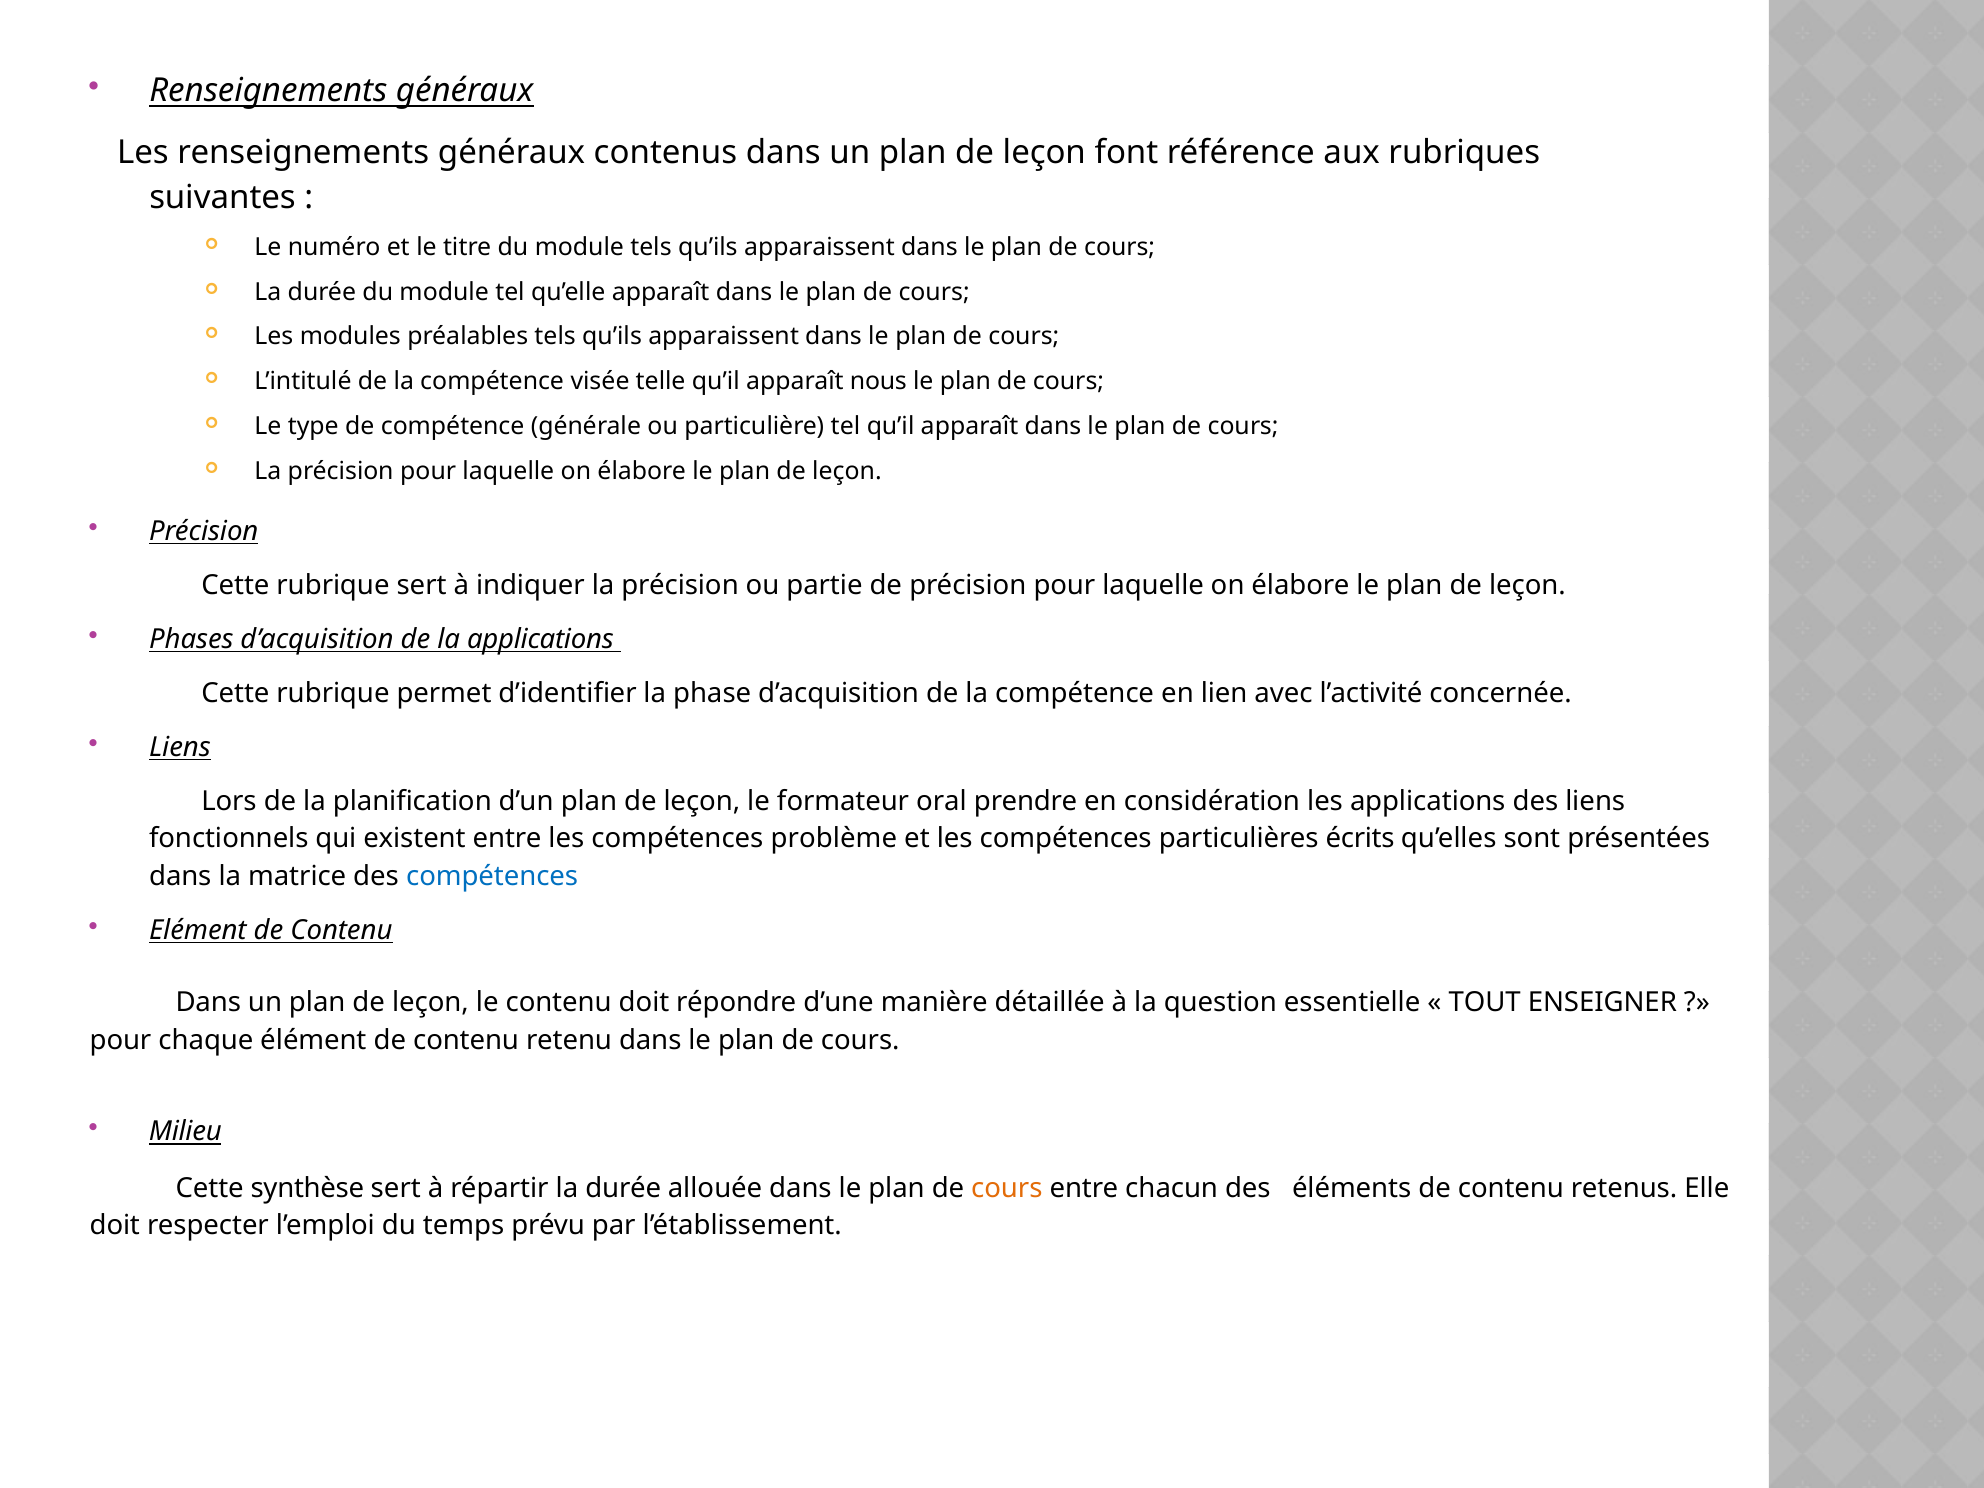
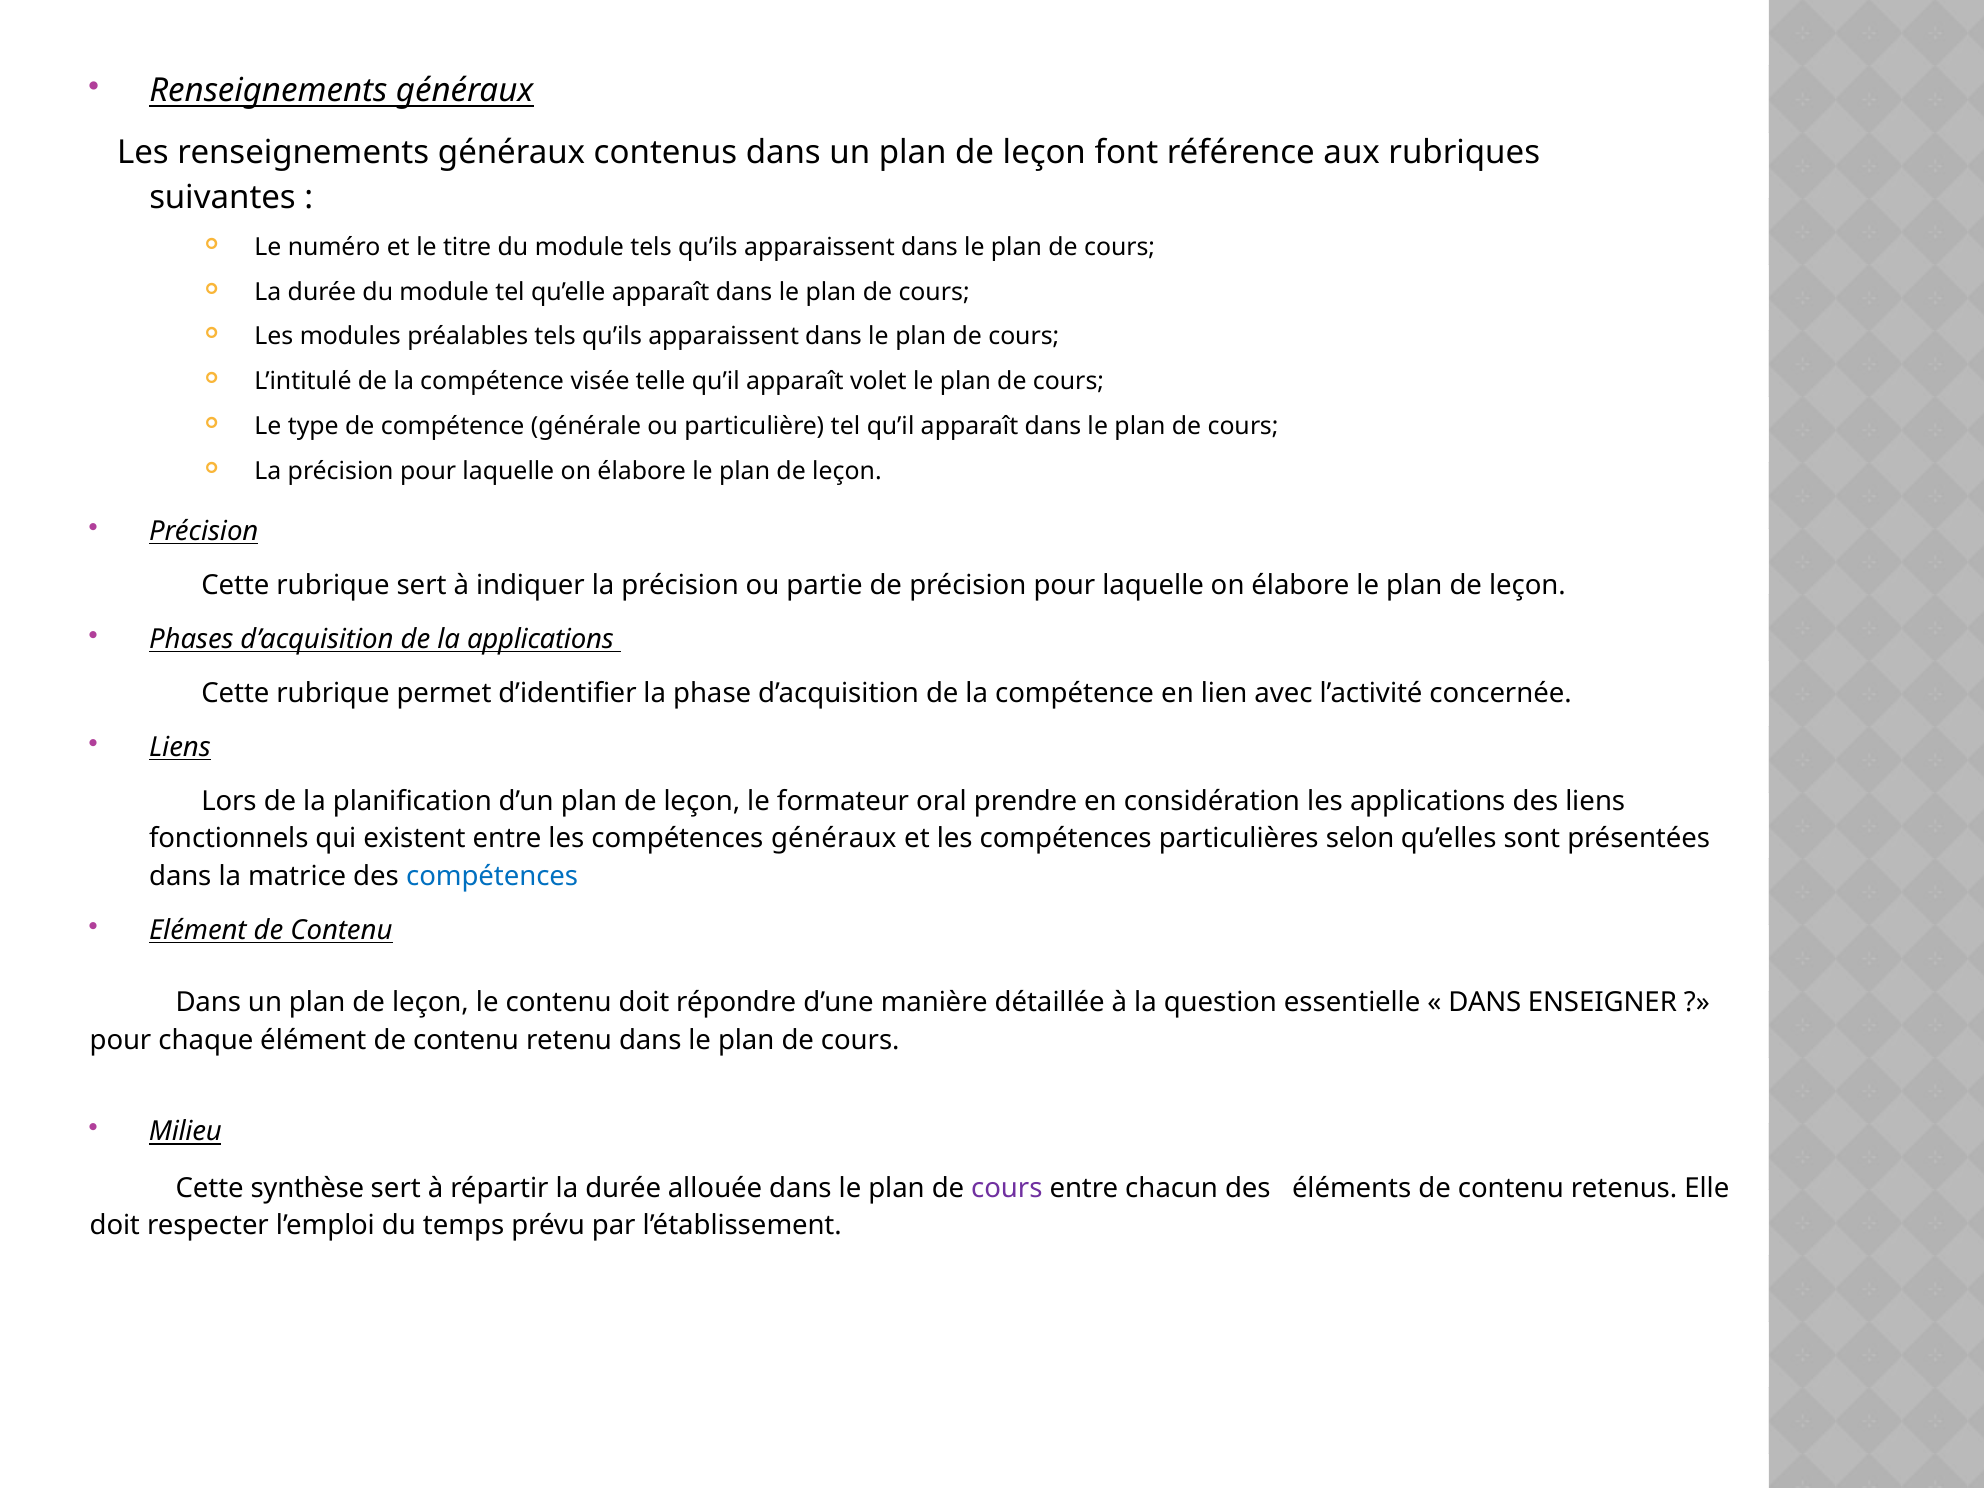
nous: nous -> volet
compétences problème: problème -> généraux
écrits: écrits -> selon
TOUT at (1485, 1003): TOUT -> DANS
cours at (1007, 1188) colour: orange -> purple
